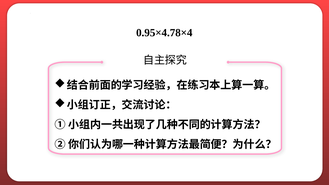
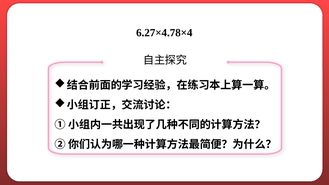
0.95×4.78×4: 0.95×4.78×4 -> 6.27×4.78×4
